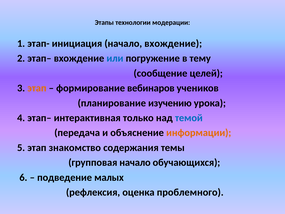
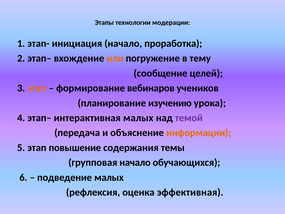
начало вхождение: вхождение -> проработка
или colour: blue -> orange
интерактивная только: только -> малых
темой colour: blue -> purple
знакомство: знакомство -> повышение
проблемного: проблемного -> эффективная
